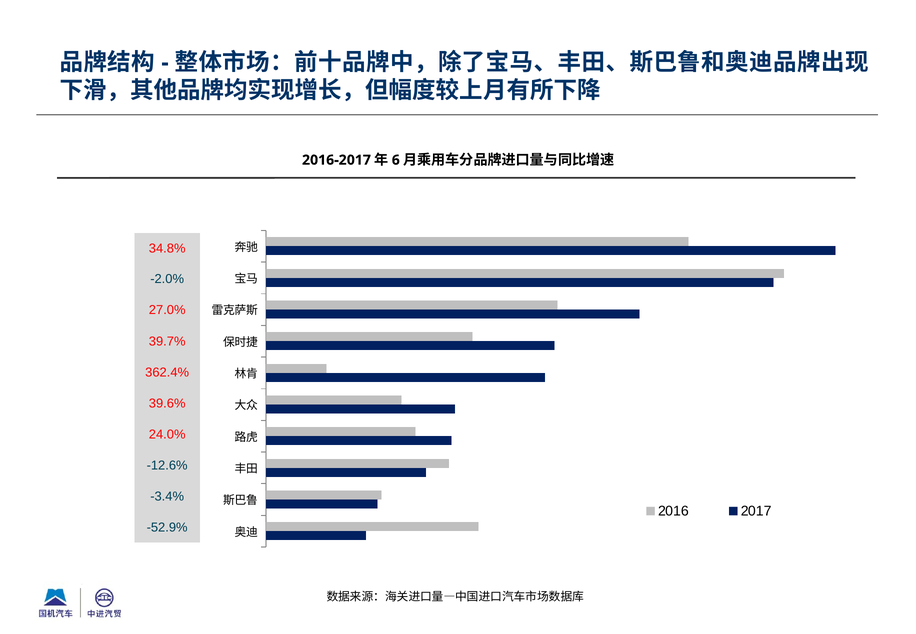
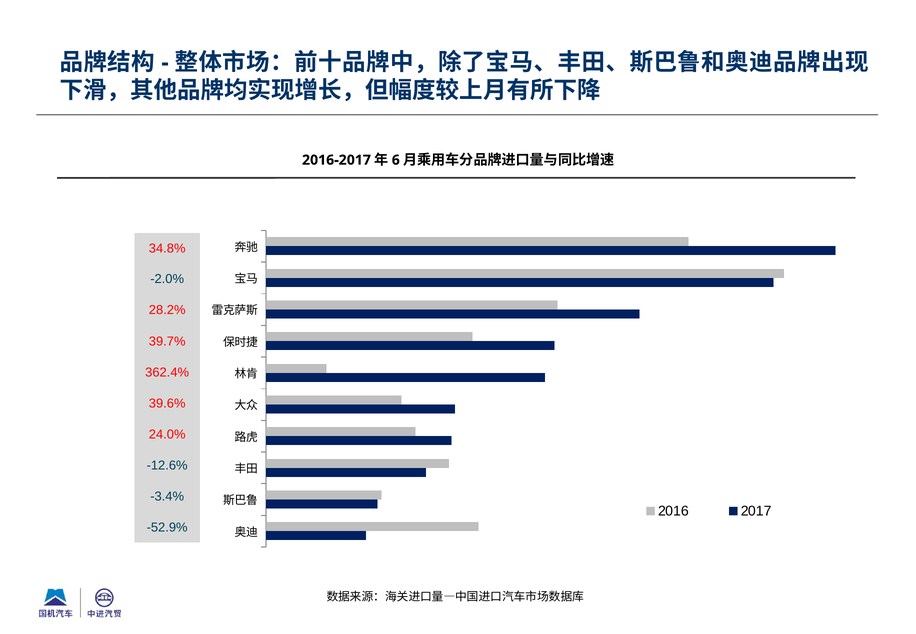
27.0%: 27.0% -> 28.2%
